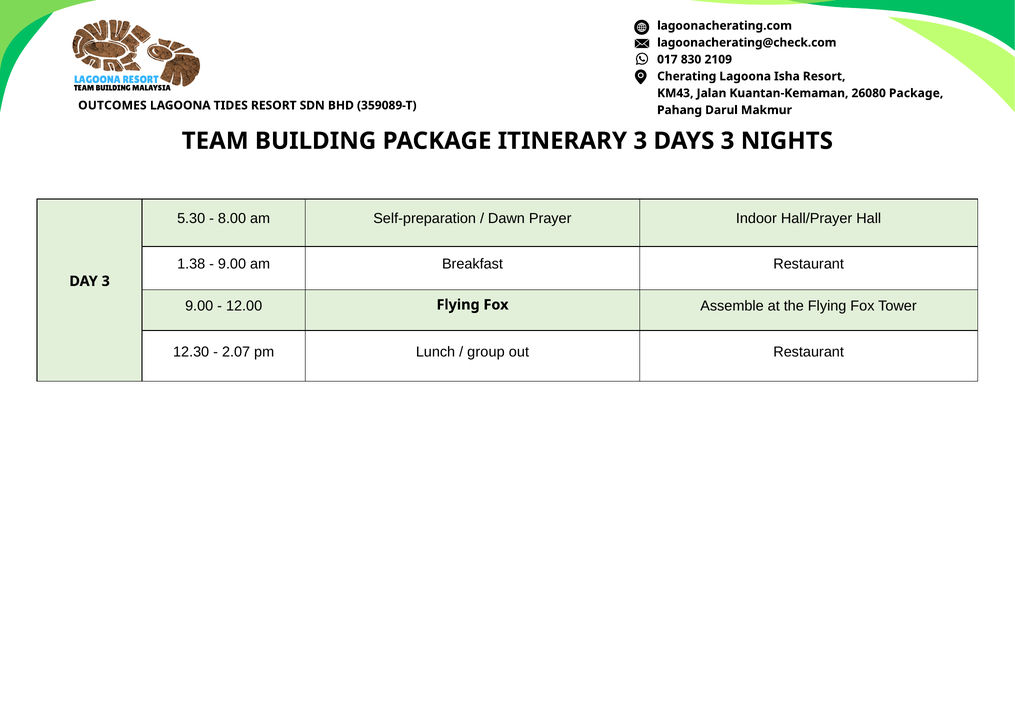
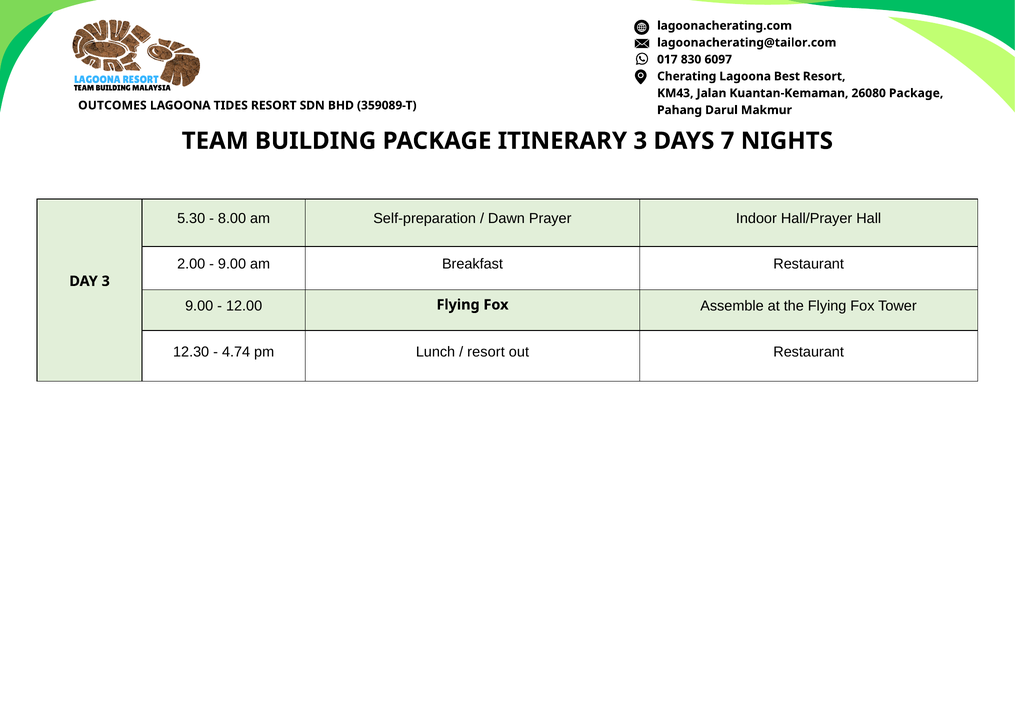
lagoonacherating@check.com: lagoonacherating@check.com -> lagoonacherating@tailor.com
2109: 2109 -> 6097
Isha: Isha -> Best
DAYS 3: 3 -> 7
1.38: 1.38 -> 2.00
2.07: 2.07 -> 4.74
group at (486, 352): group -> resort
